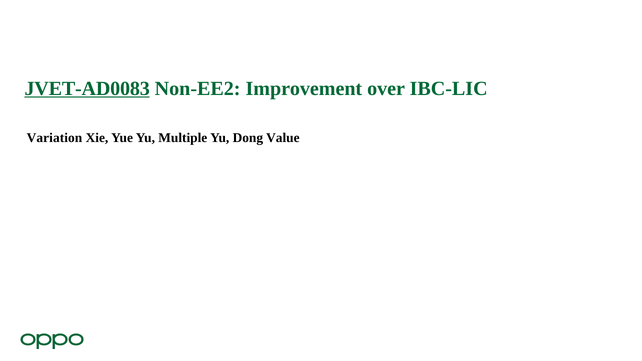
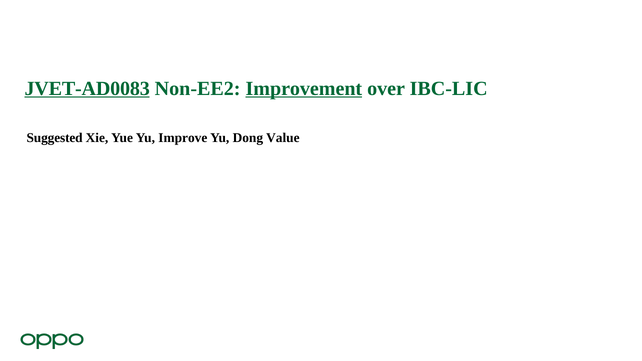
Improvement underline: none -> present
Variation: Variation -> Suggested
Multiple: Multiple -> Improve
